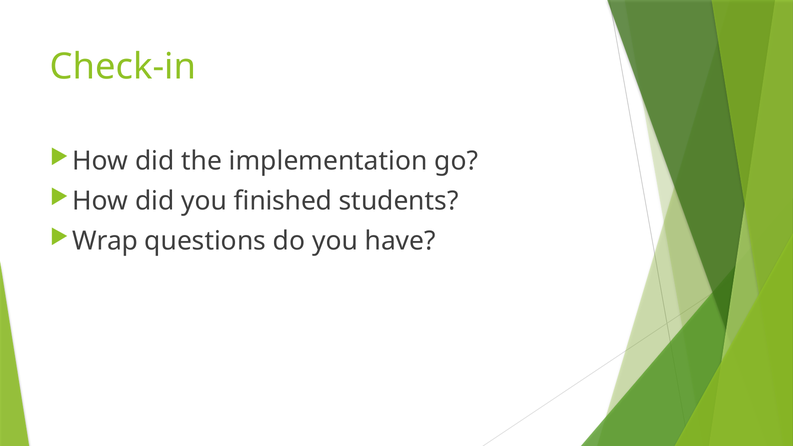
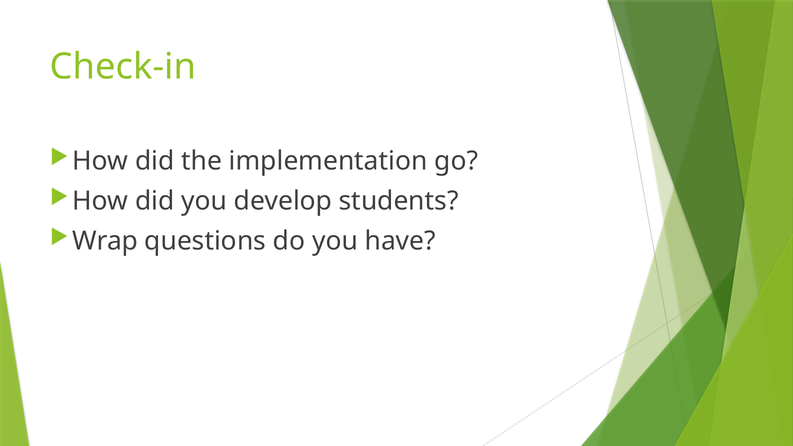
finished: finished -> develop
